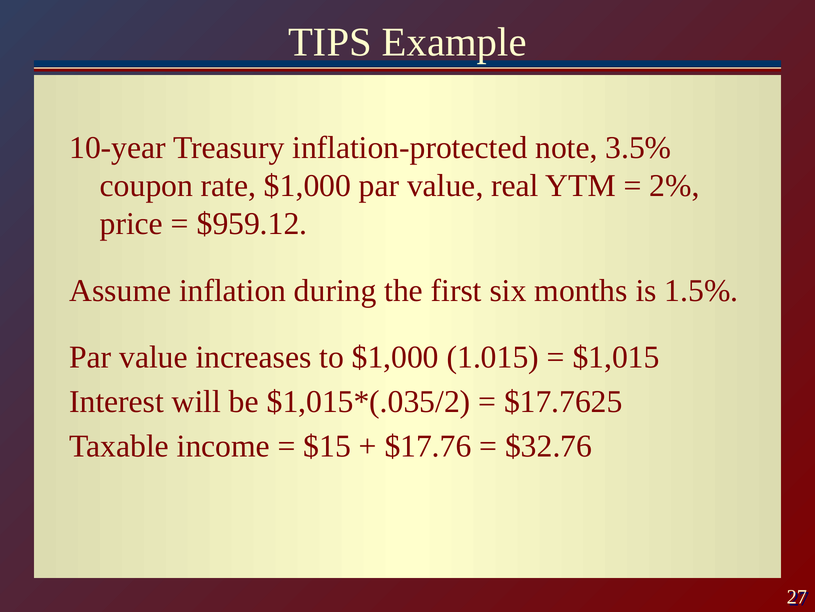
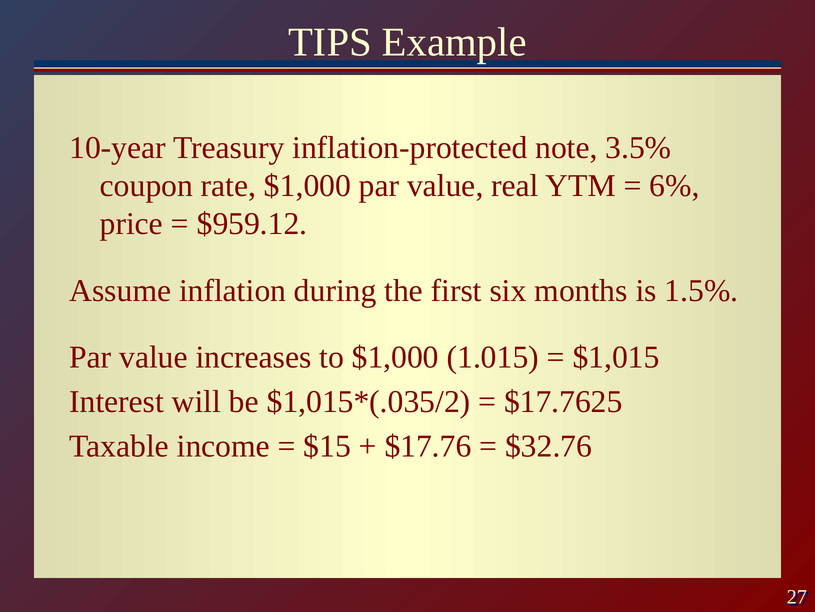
2%: 2% -> 6%
